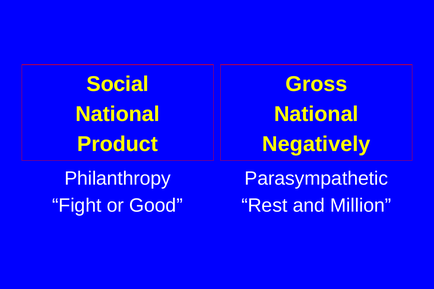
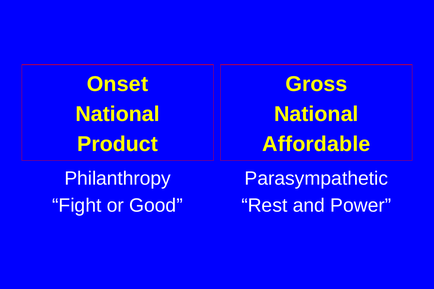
Social: Social -> Onset
Negatively: Negatively -> Affordable
Million: Million -> Power
